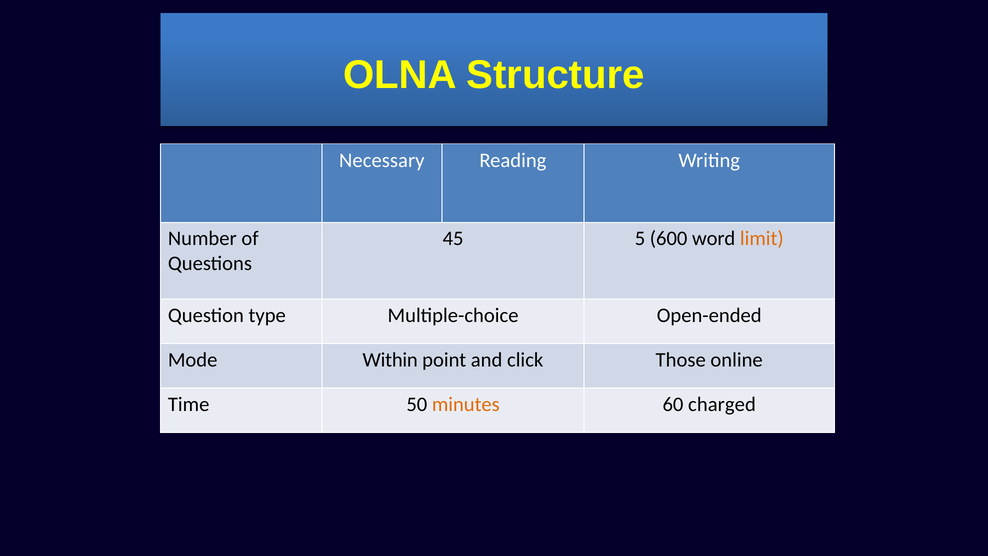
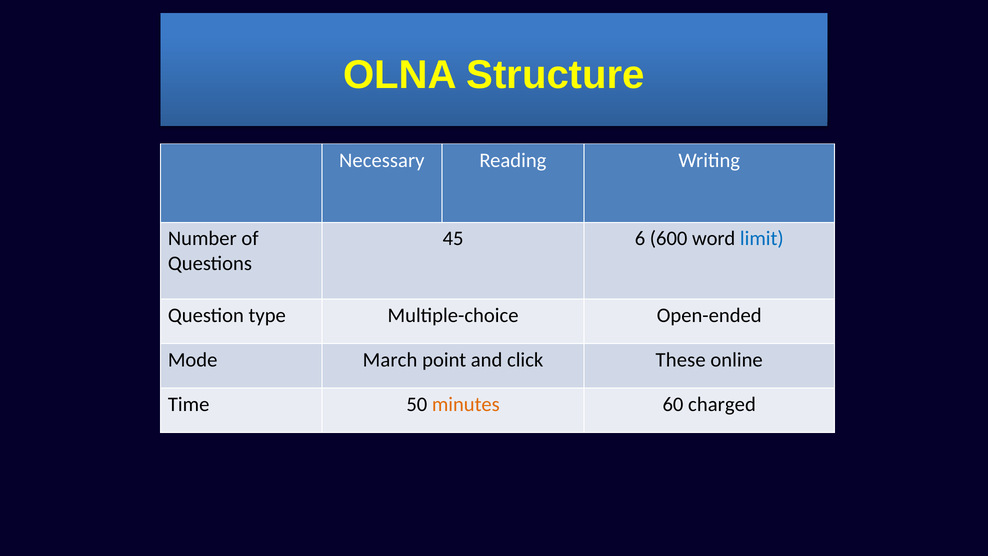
5: 5 -> 6
limit colour: orange -> blue
Within: Within -> March
Those: Those -> These
